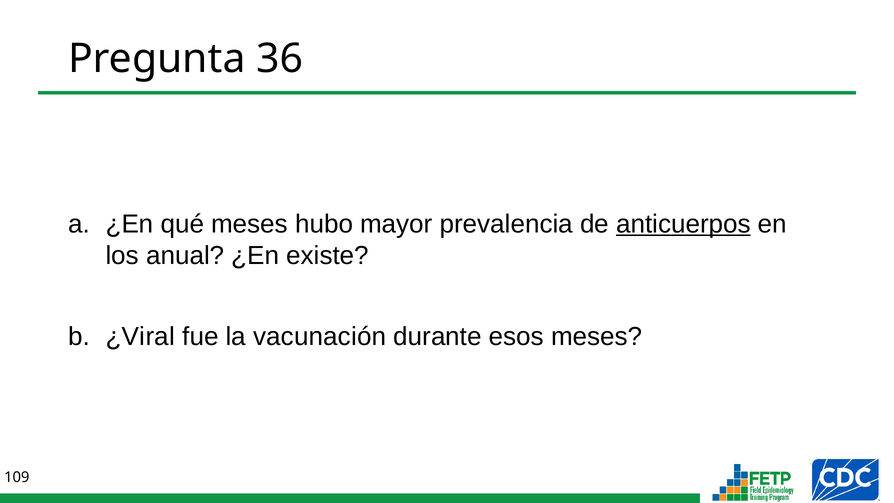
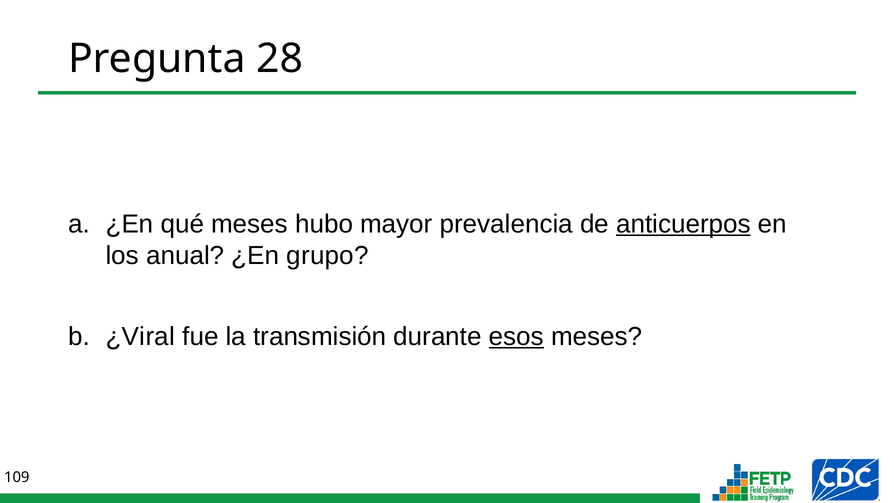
36: 36 -> 28
existe: existe -> grupo
vacunación: vacunación -> transmisión
esos underline: none -> present
